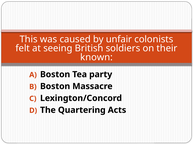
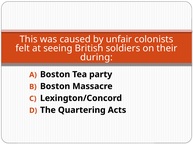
known: known -> during
